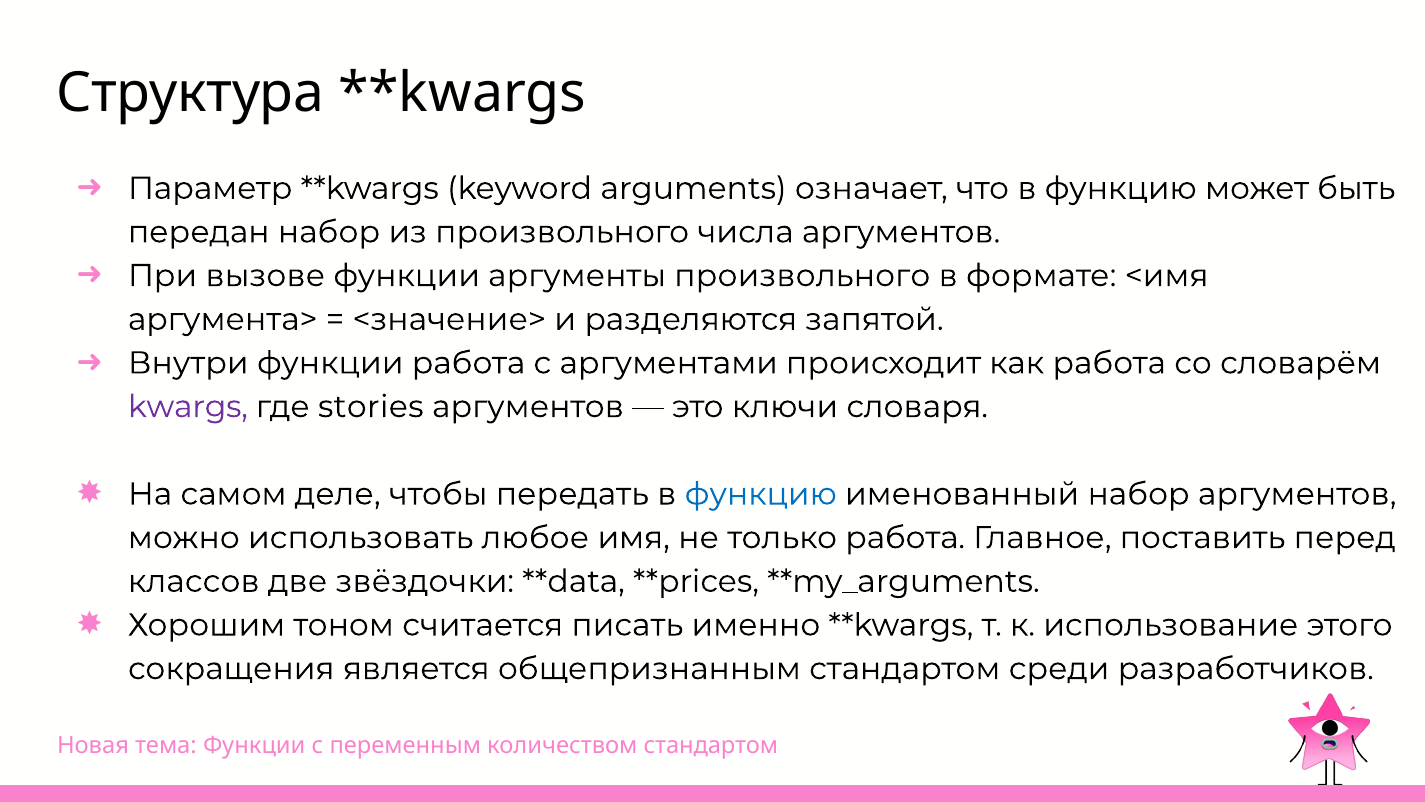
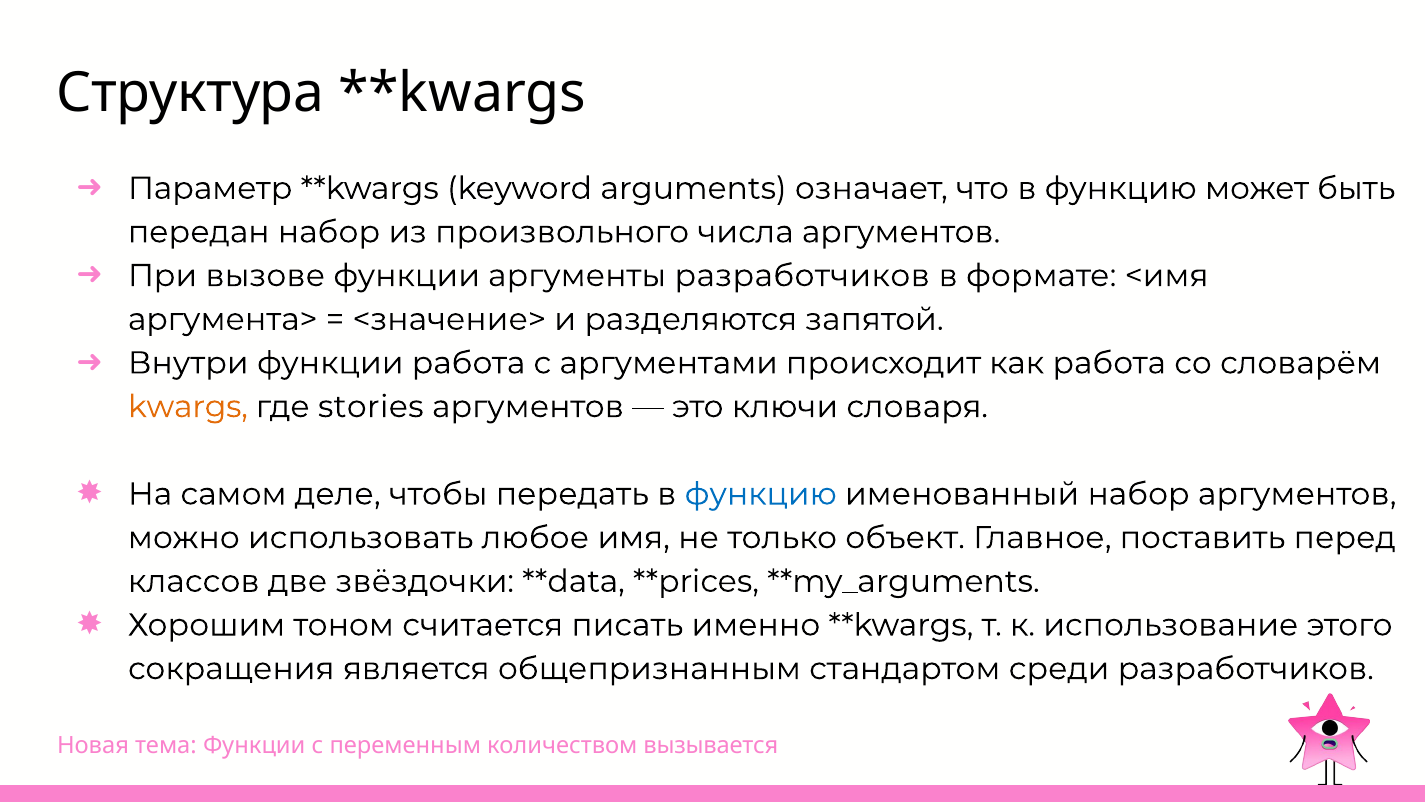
аргументы произвольного: произвольного -> разработчиков
kwargs colour: purple -> orange
только работа: работа -> объект
количеством стандартом: стандартом -> вызывается
